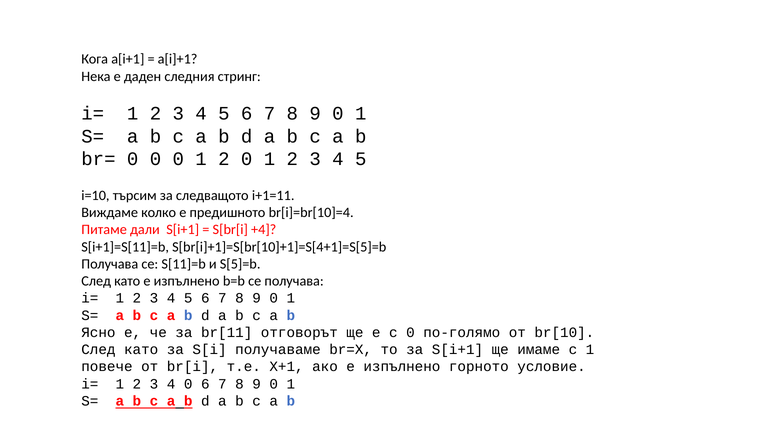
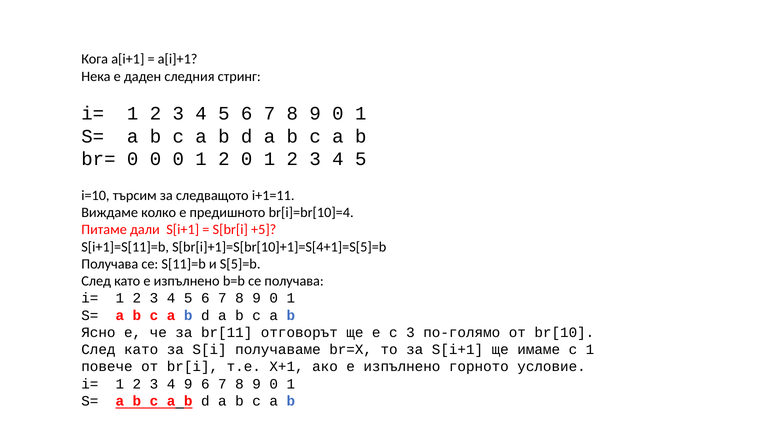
+4: +4 -> +5
с 0: 0 -> 3
4 0: 0 -> 9
